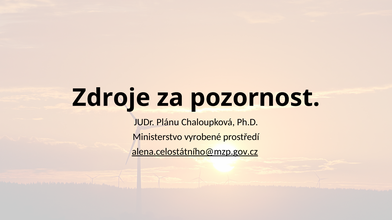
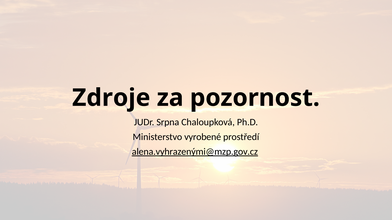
Plánu: Plánu -> Srpna
alena.celostátního@mzp.gov.cz: alena.celostátního@mzp.gov.cz -> alena.vyhrazenými@mzp.gov.cz
